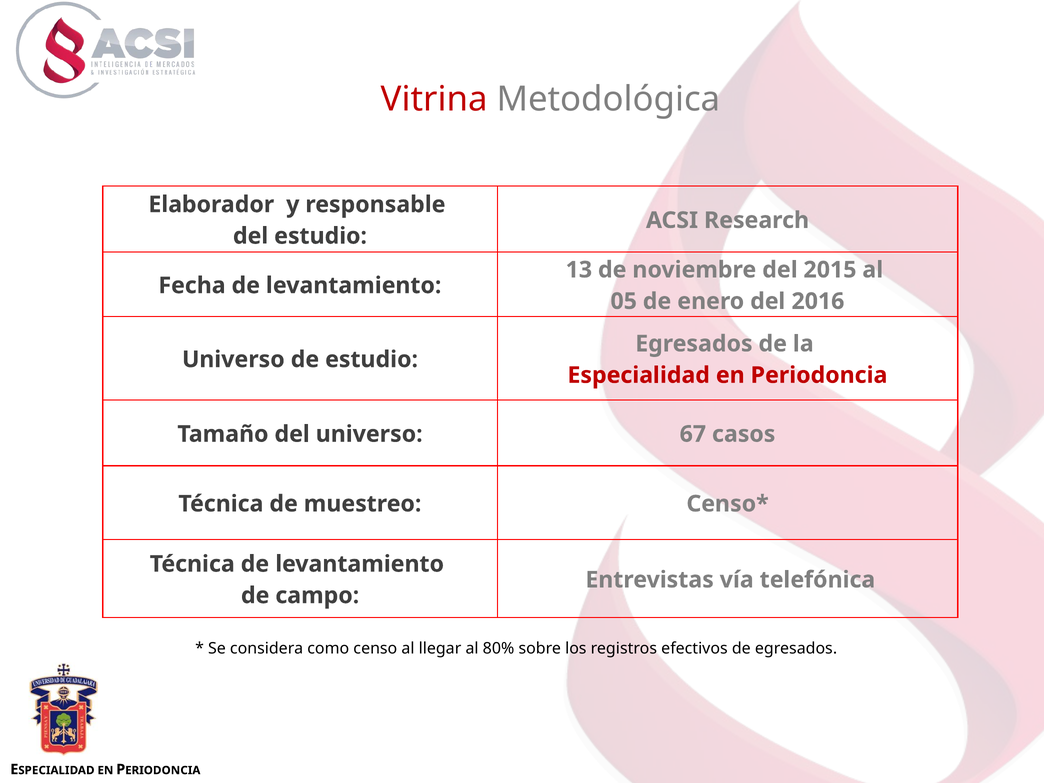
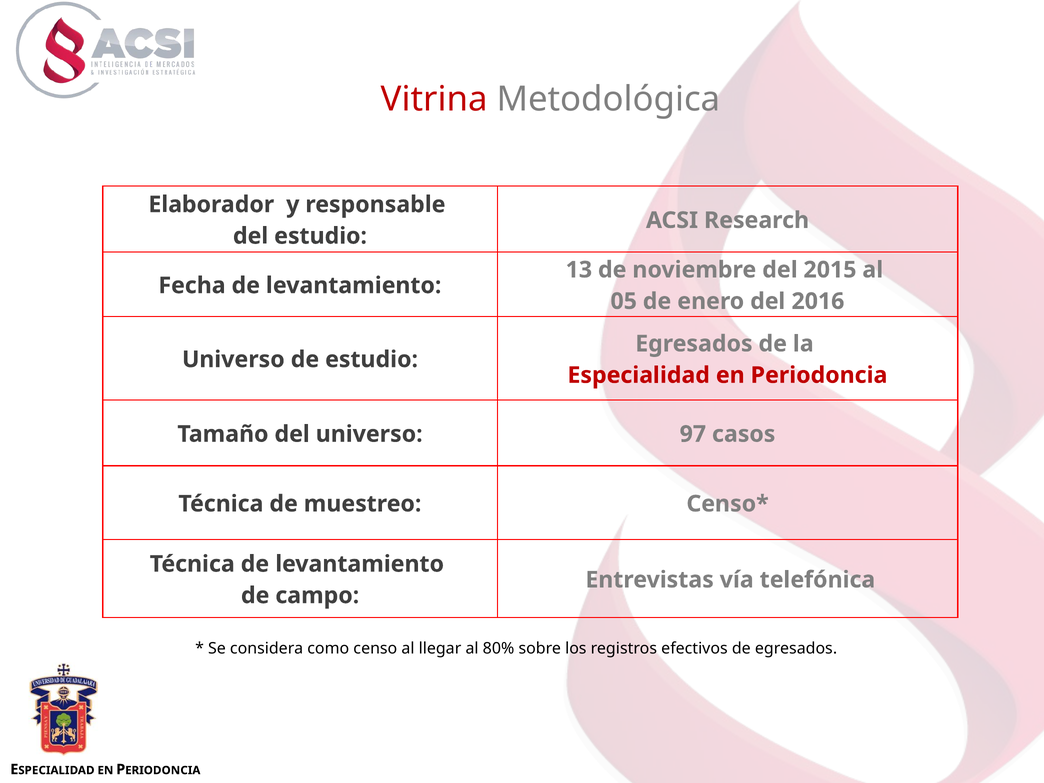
67: 67 -> 97
